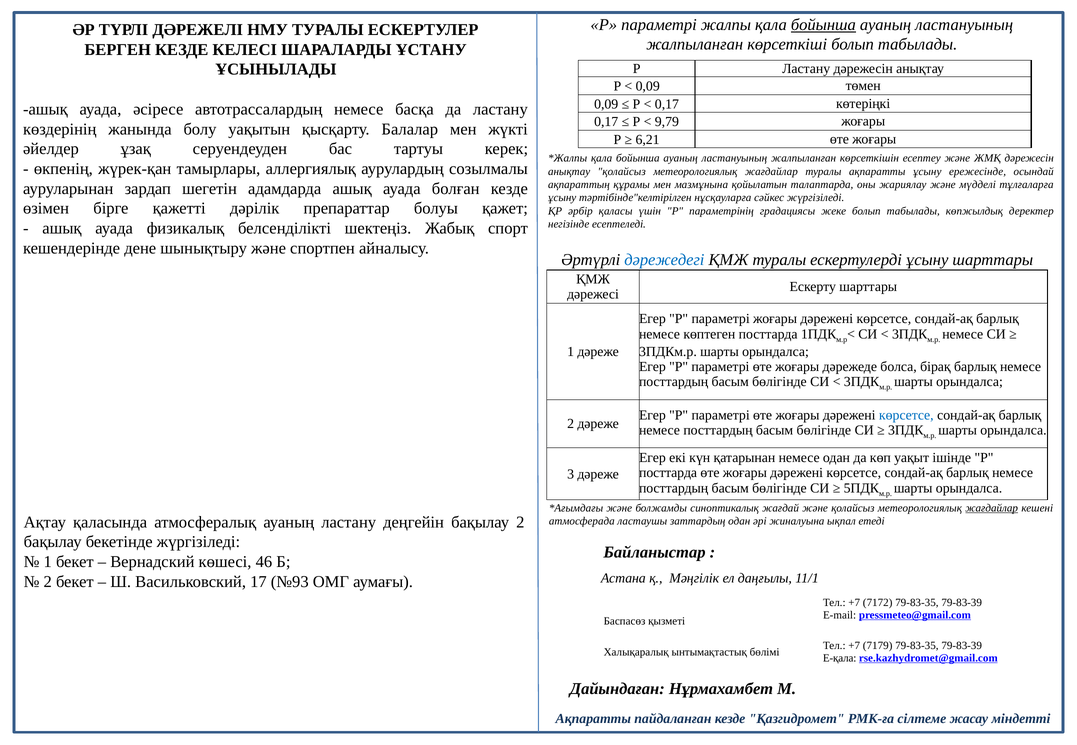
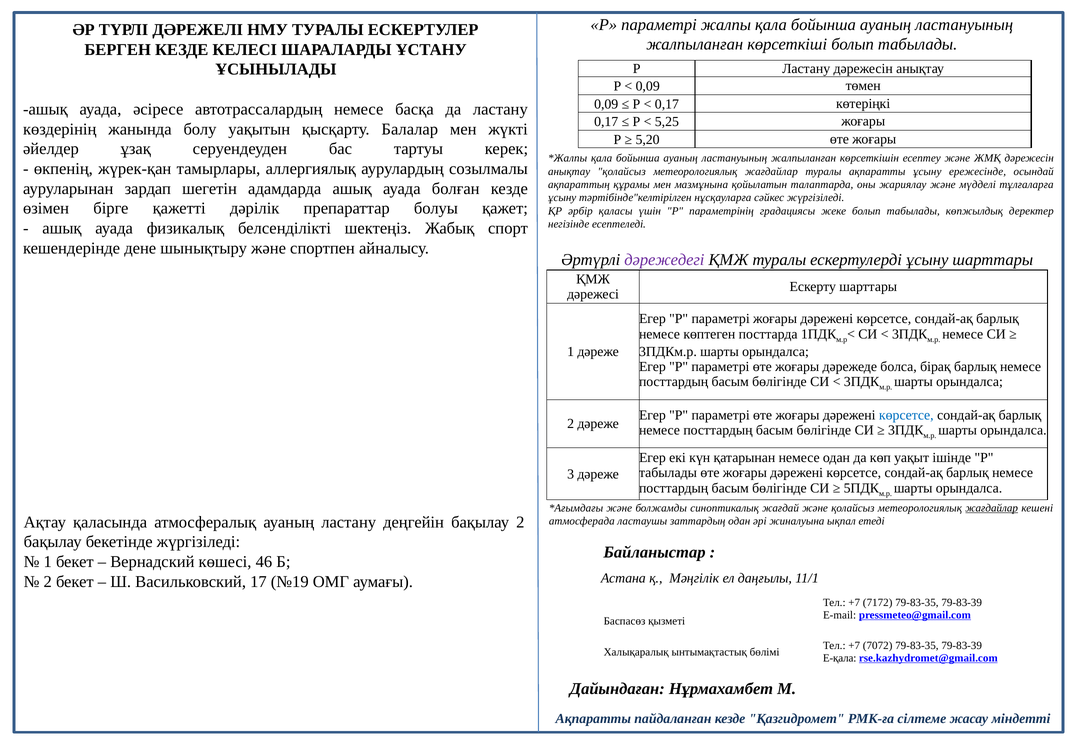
бойынша at (823, 25) underline: present -> none
9,79: 9,79 -> 5,25
6,21: 6,21 -> 5,20
дәрежедегі colour: blue -> purple
посттарда at (668, 473): посттарда -> табылады
№93: №93 -> №19
7179: 7179 -> 7072
